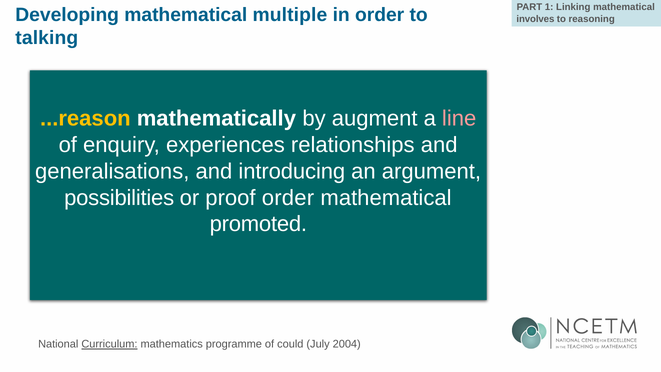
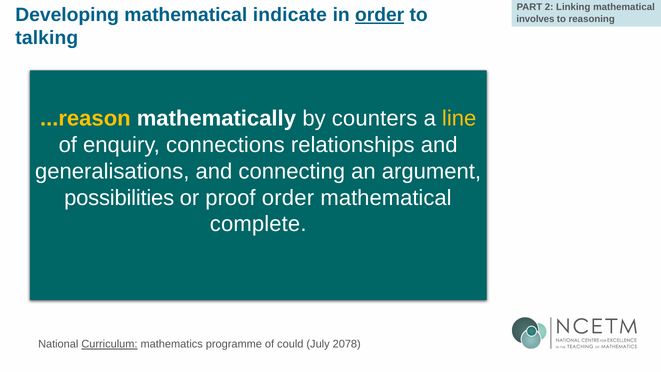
1: 1 -> 2
multiple: multiple -> indicate
order at (380, 15) underline: none -> present
augment: augment -> counters
line colour: pink -> yellow
experiences: experiences -> connections
introducing: introducing -> connecting
promoted: promoted -> complete
2004: 2004 -> 2078
